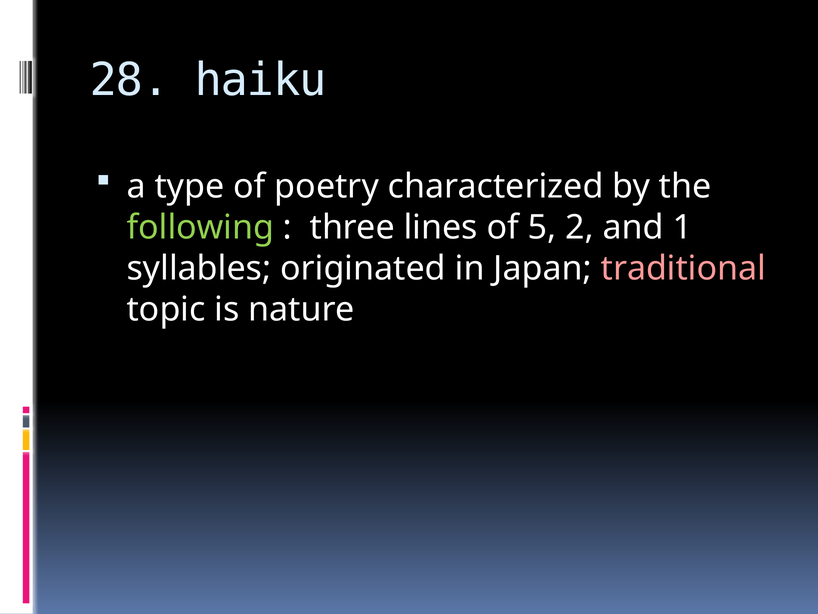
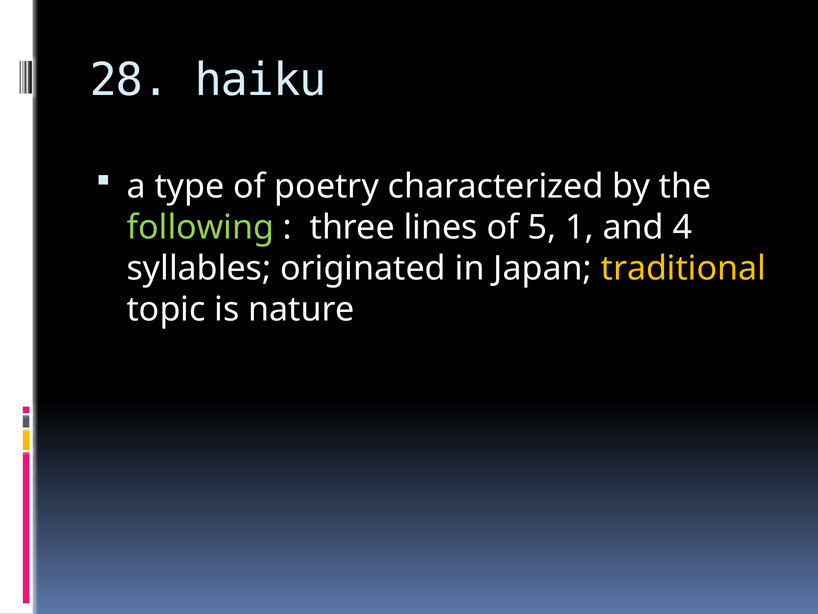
2: 2 -> 1
1: 1 -> 4
traditional colour: pink -> yellow
